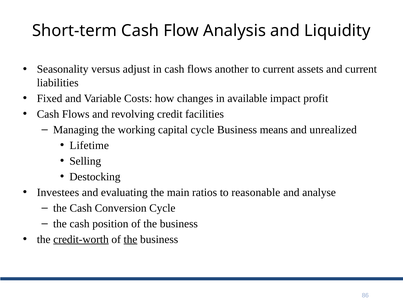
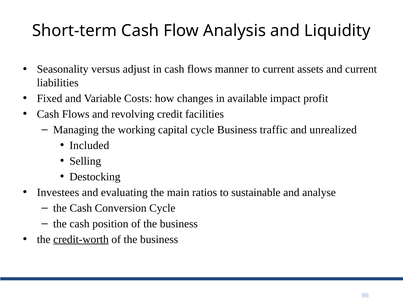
another: another -> manner
means: means -> traffic
Lifetime: Lifetime -> Included
reasonable: reasonable -> sustainable
the at (131, 240) underline: present -> none
